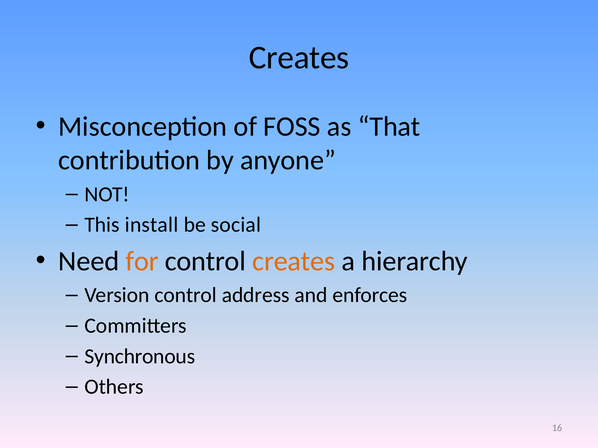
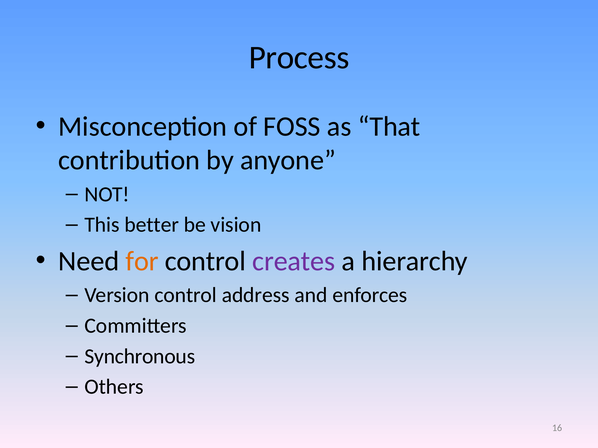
Creates at (299, 58): Creates -> Process
install: install -> better
social: social -> vision
creates at (294, 261) colour: orange -> purple
